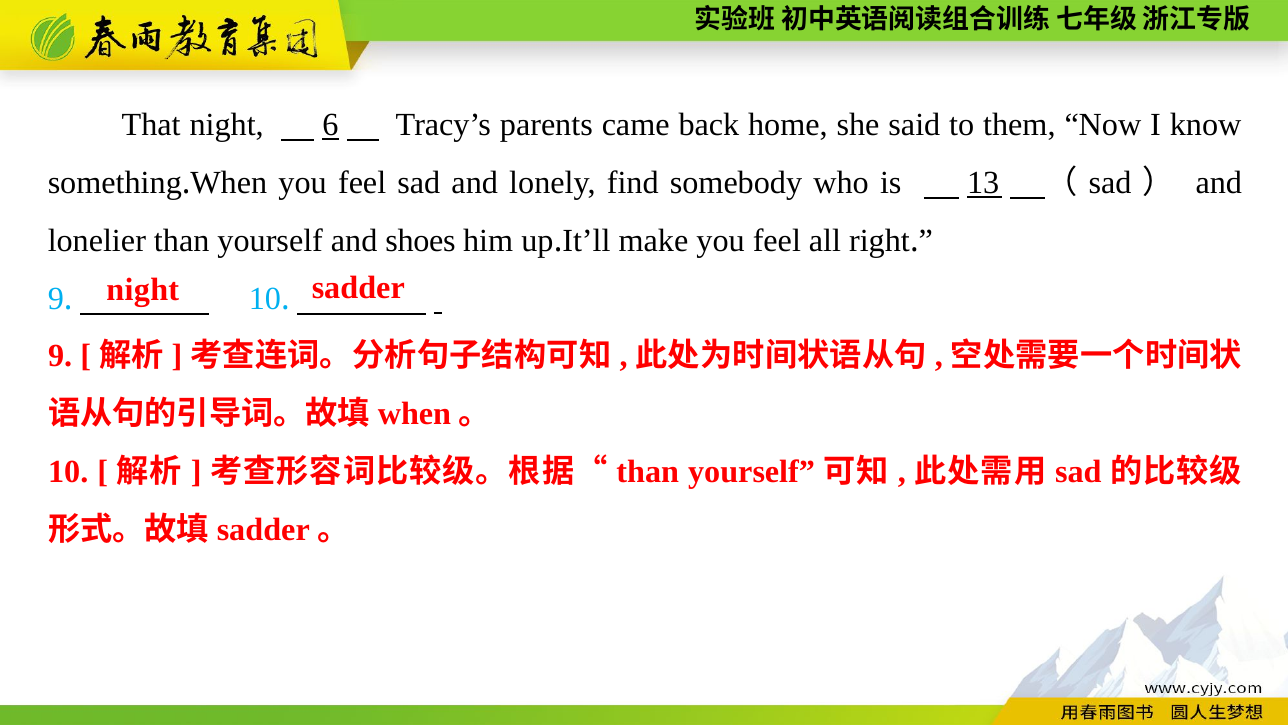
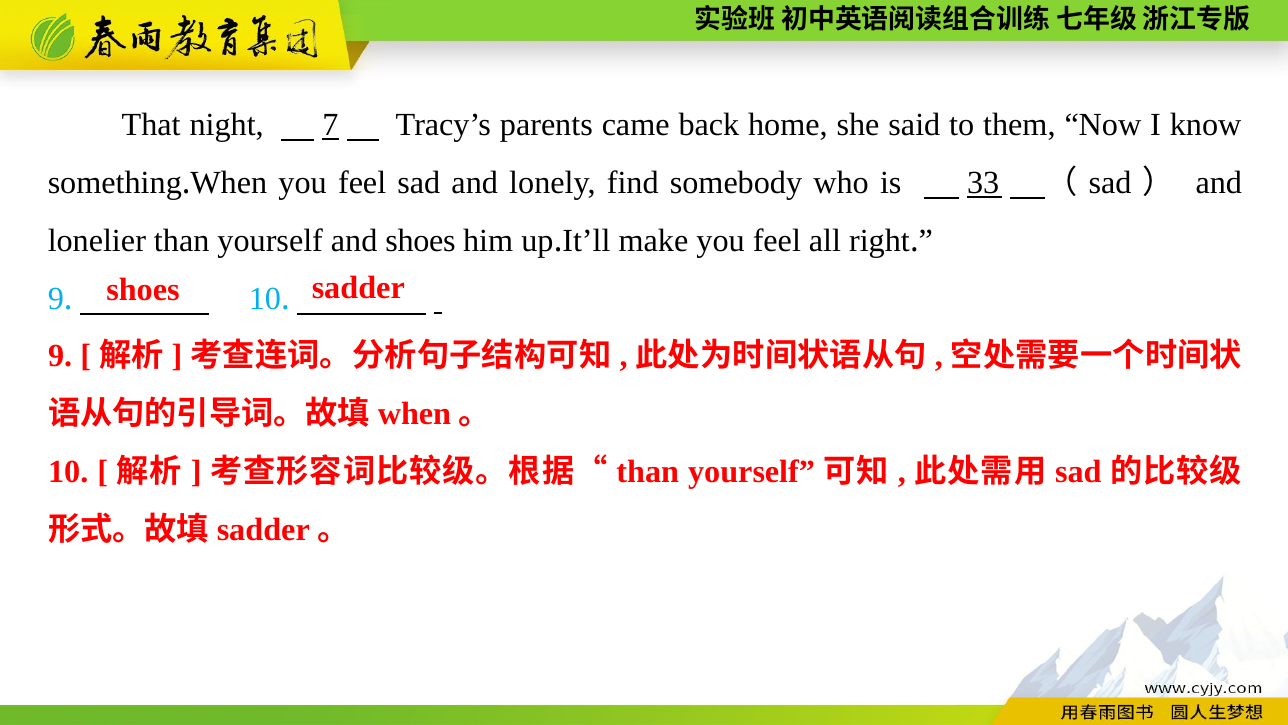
6: 6 -> 7
13: 13 -> 33
night at (143, 290): night -> shoes
